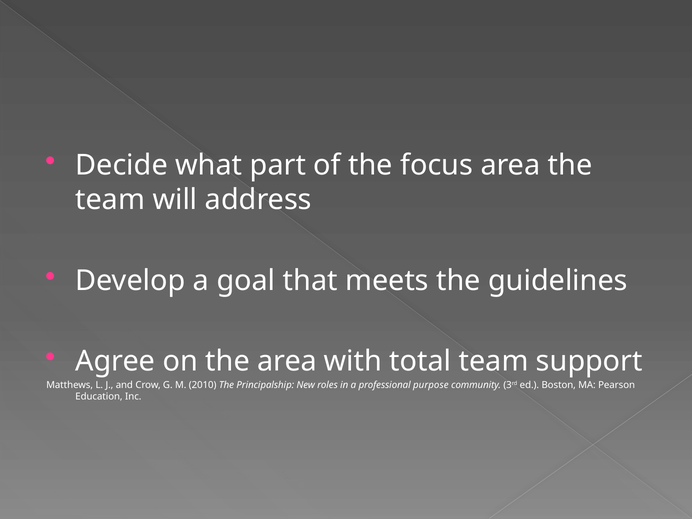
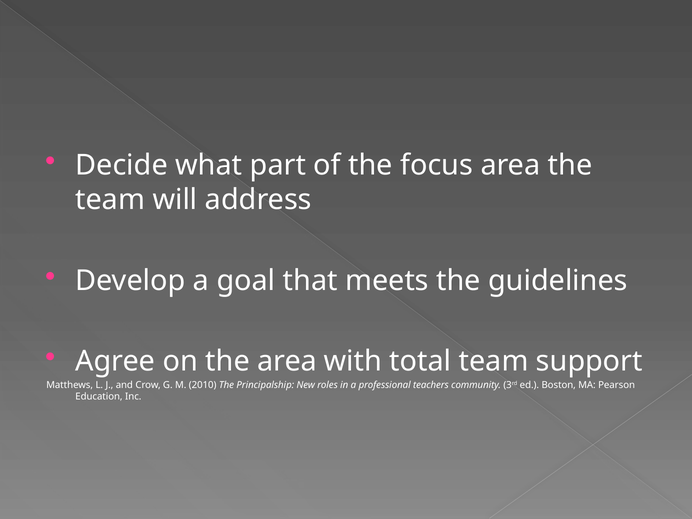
purpose: purpose -> teachers
